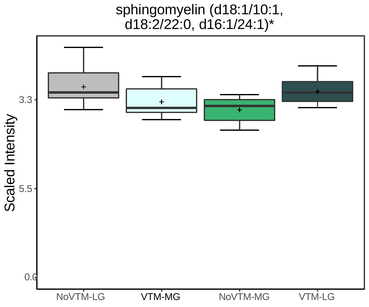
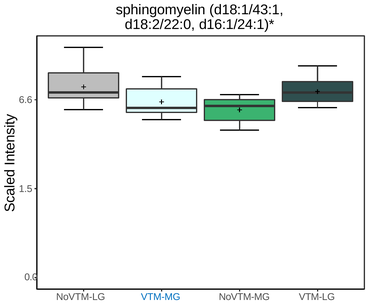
d18:1/10:1: d18:1/10:1 -> d18:1/43:1
3.3: 3.3 -> 6.6
5.5: 5.5 -> 1.5
VTM-MG colour: black -> blue
